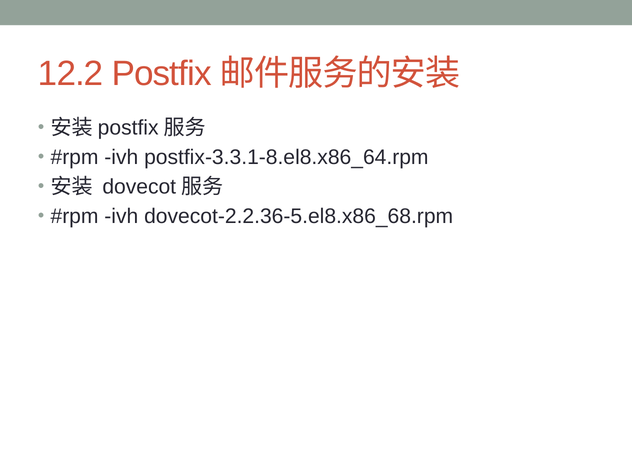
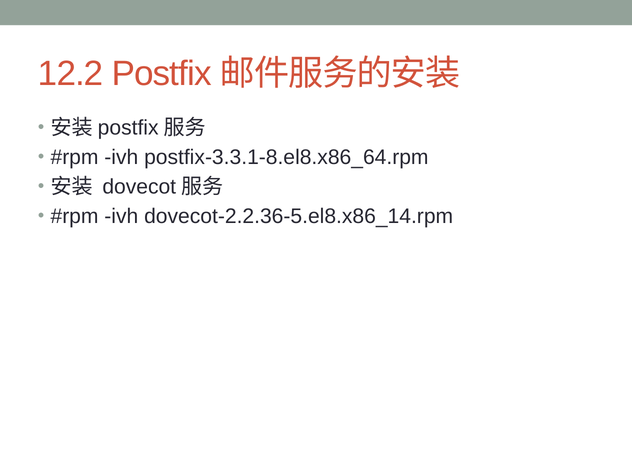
dovecot-2.2.36-5.el8.x86_68.rpm: dovecot-2.2.36-5.el8.x86_68.rpm -> dovecot-2.2.36-5.el8.x86_14.rpm
